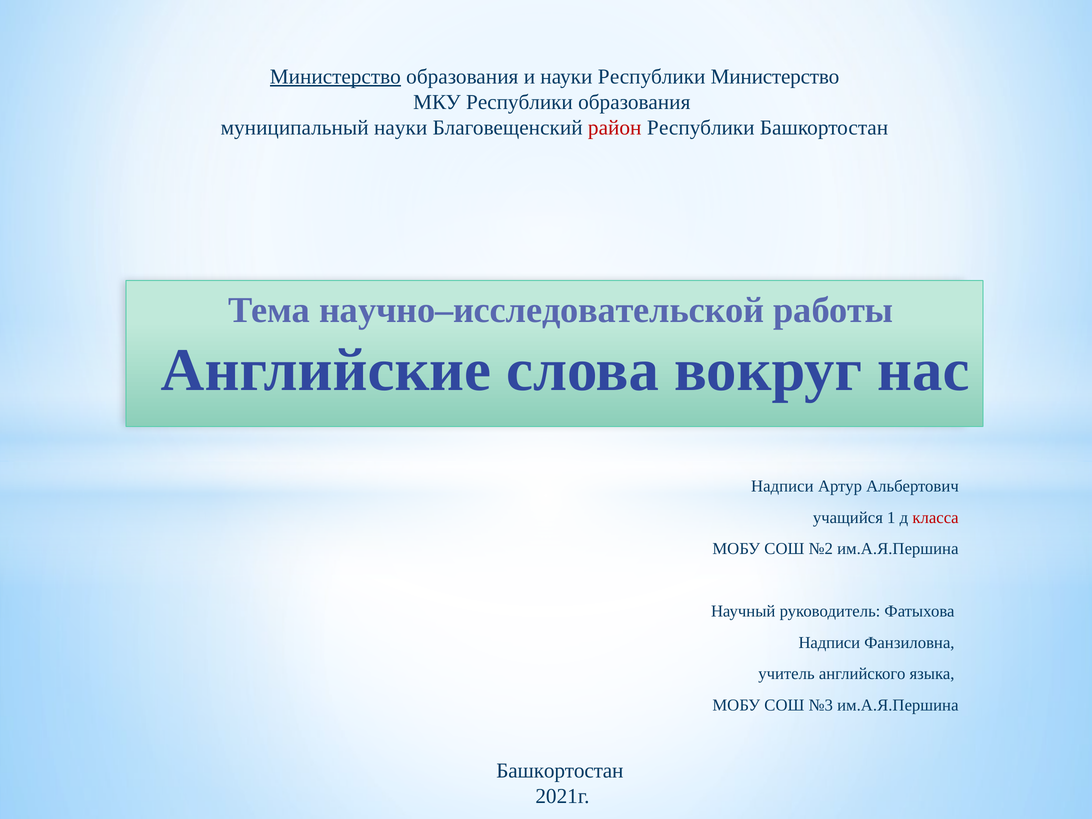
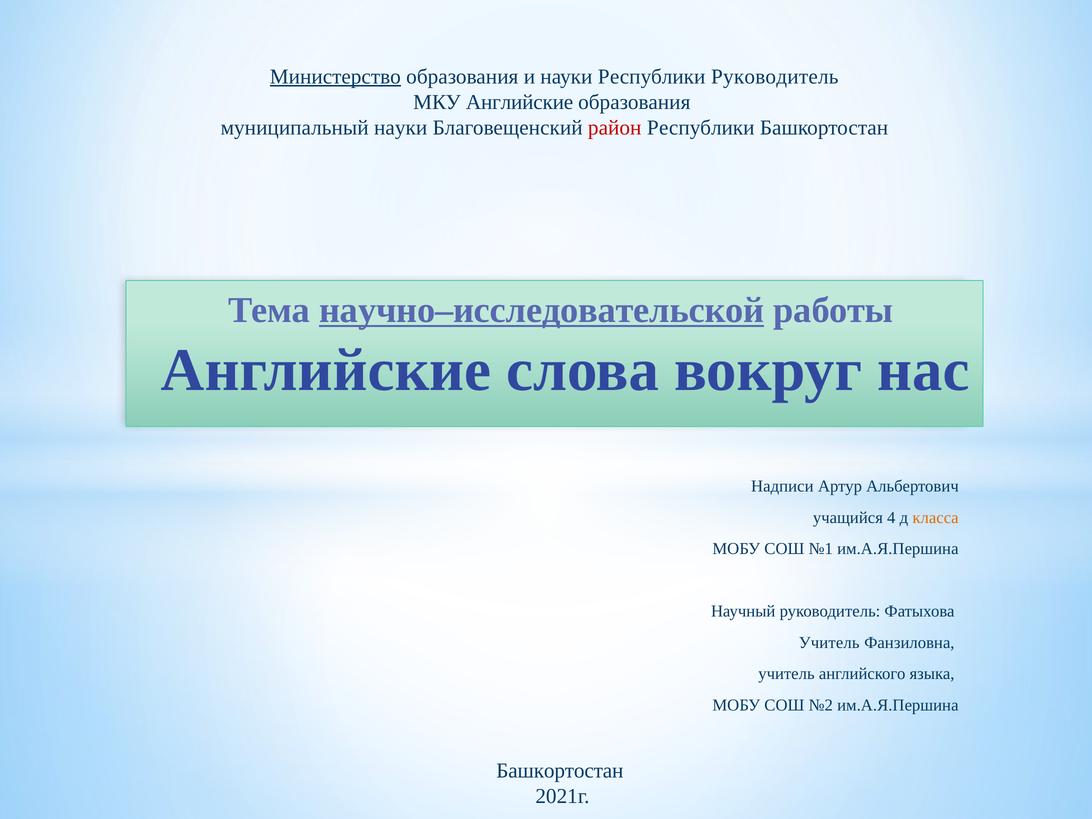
Республики Министерство: Министерство -> Руководитель
МКУ Республики: Республики -> Английские
научно–исследовательской underline: none -> present
1: 1 -> 4
класса colour: red -> orange
№2: №2 -> №1
Надписи at (829, 643): Надписи -> Учитель
№3: №3 -> №2
